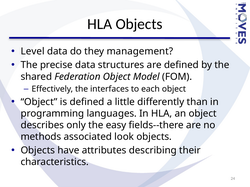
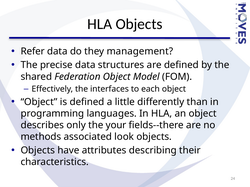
Level: Level -> Refer
easy: easy -> your
